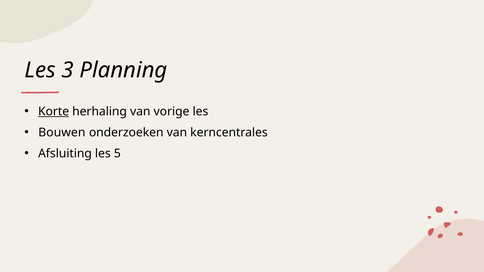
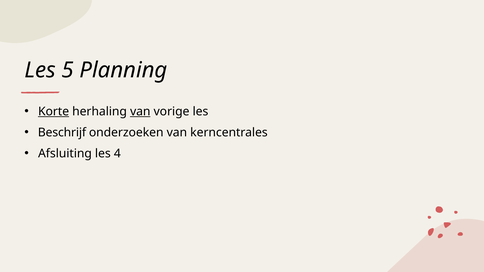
3: 3 -> 5
van at (140, 111) underline: none -> present
Bouwen: Bouwen -> Beschrijf
5: 5 -> 4
